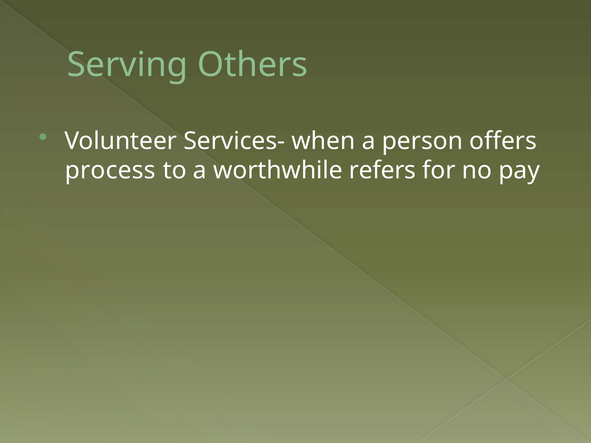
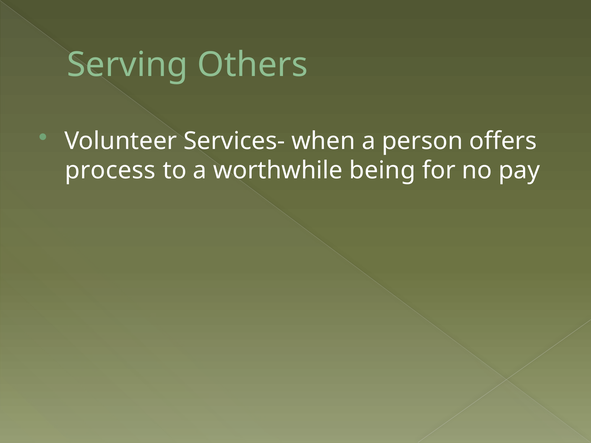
refers: refers -> being
